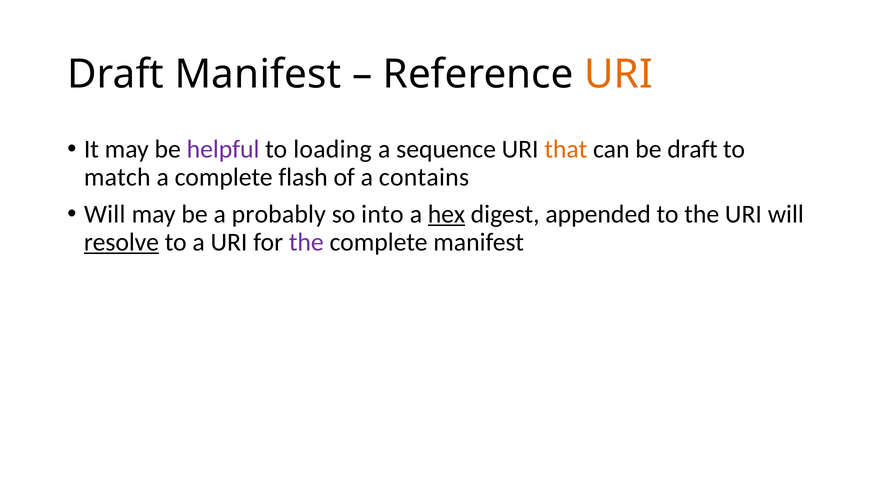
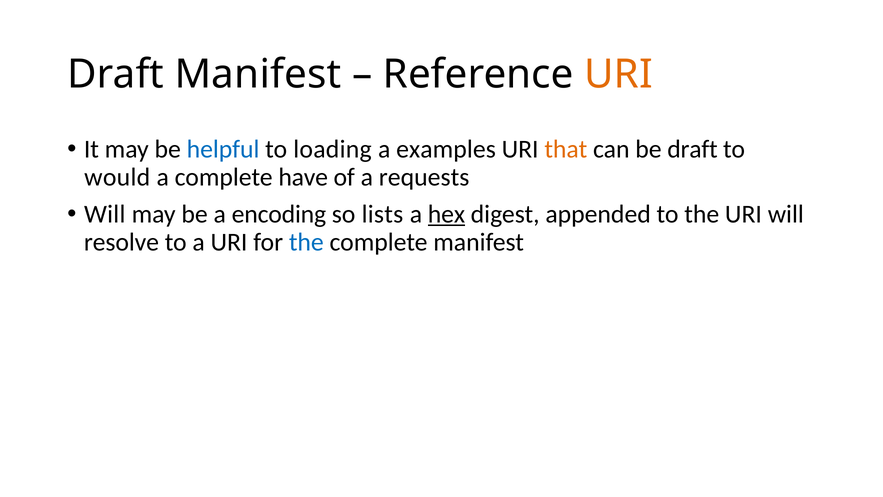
helpful colour: purple -> blue
sequence: sequence -> examples
match: match -> would
flash: flash -> have
contains: contains -> requests
probably: probably -> encoding
into: into -> lists
resolve underline: present -> none
the at (306, 242) colour: purple -> blue
